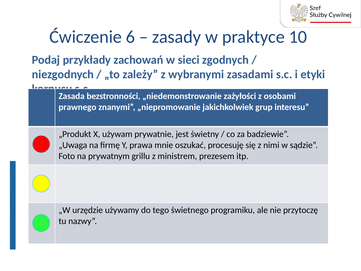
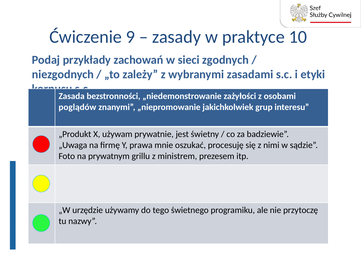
6: 6 -> 9
prawnego: prawnego -> poglądów
